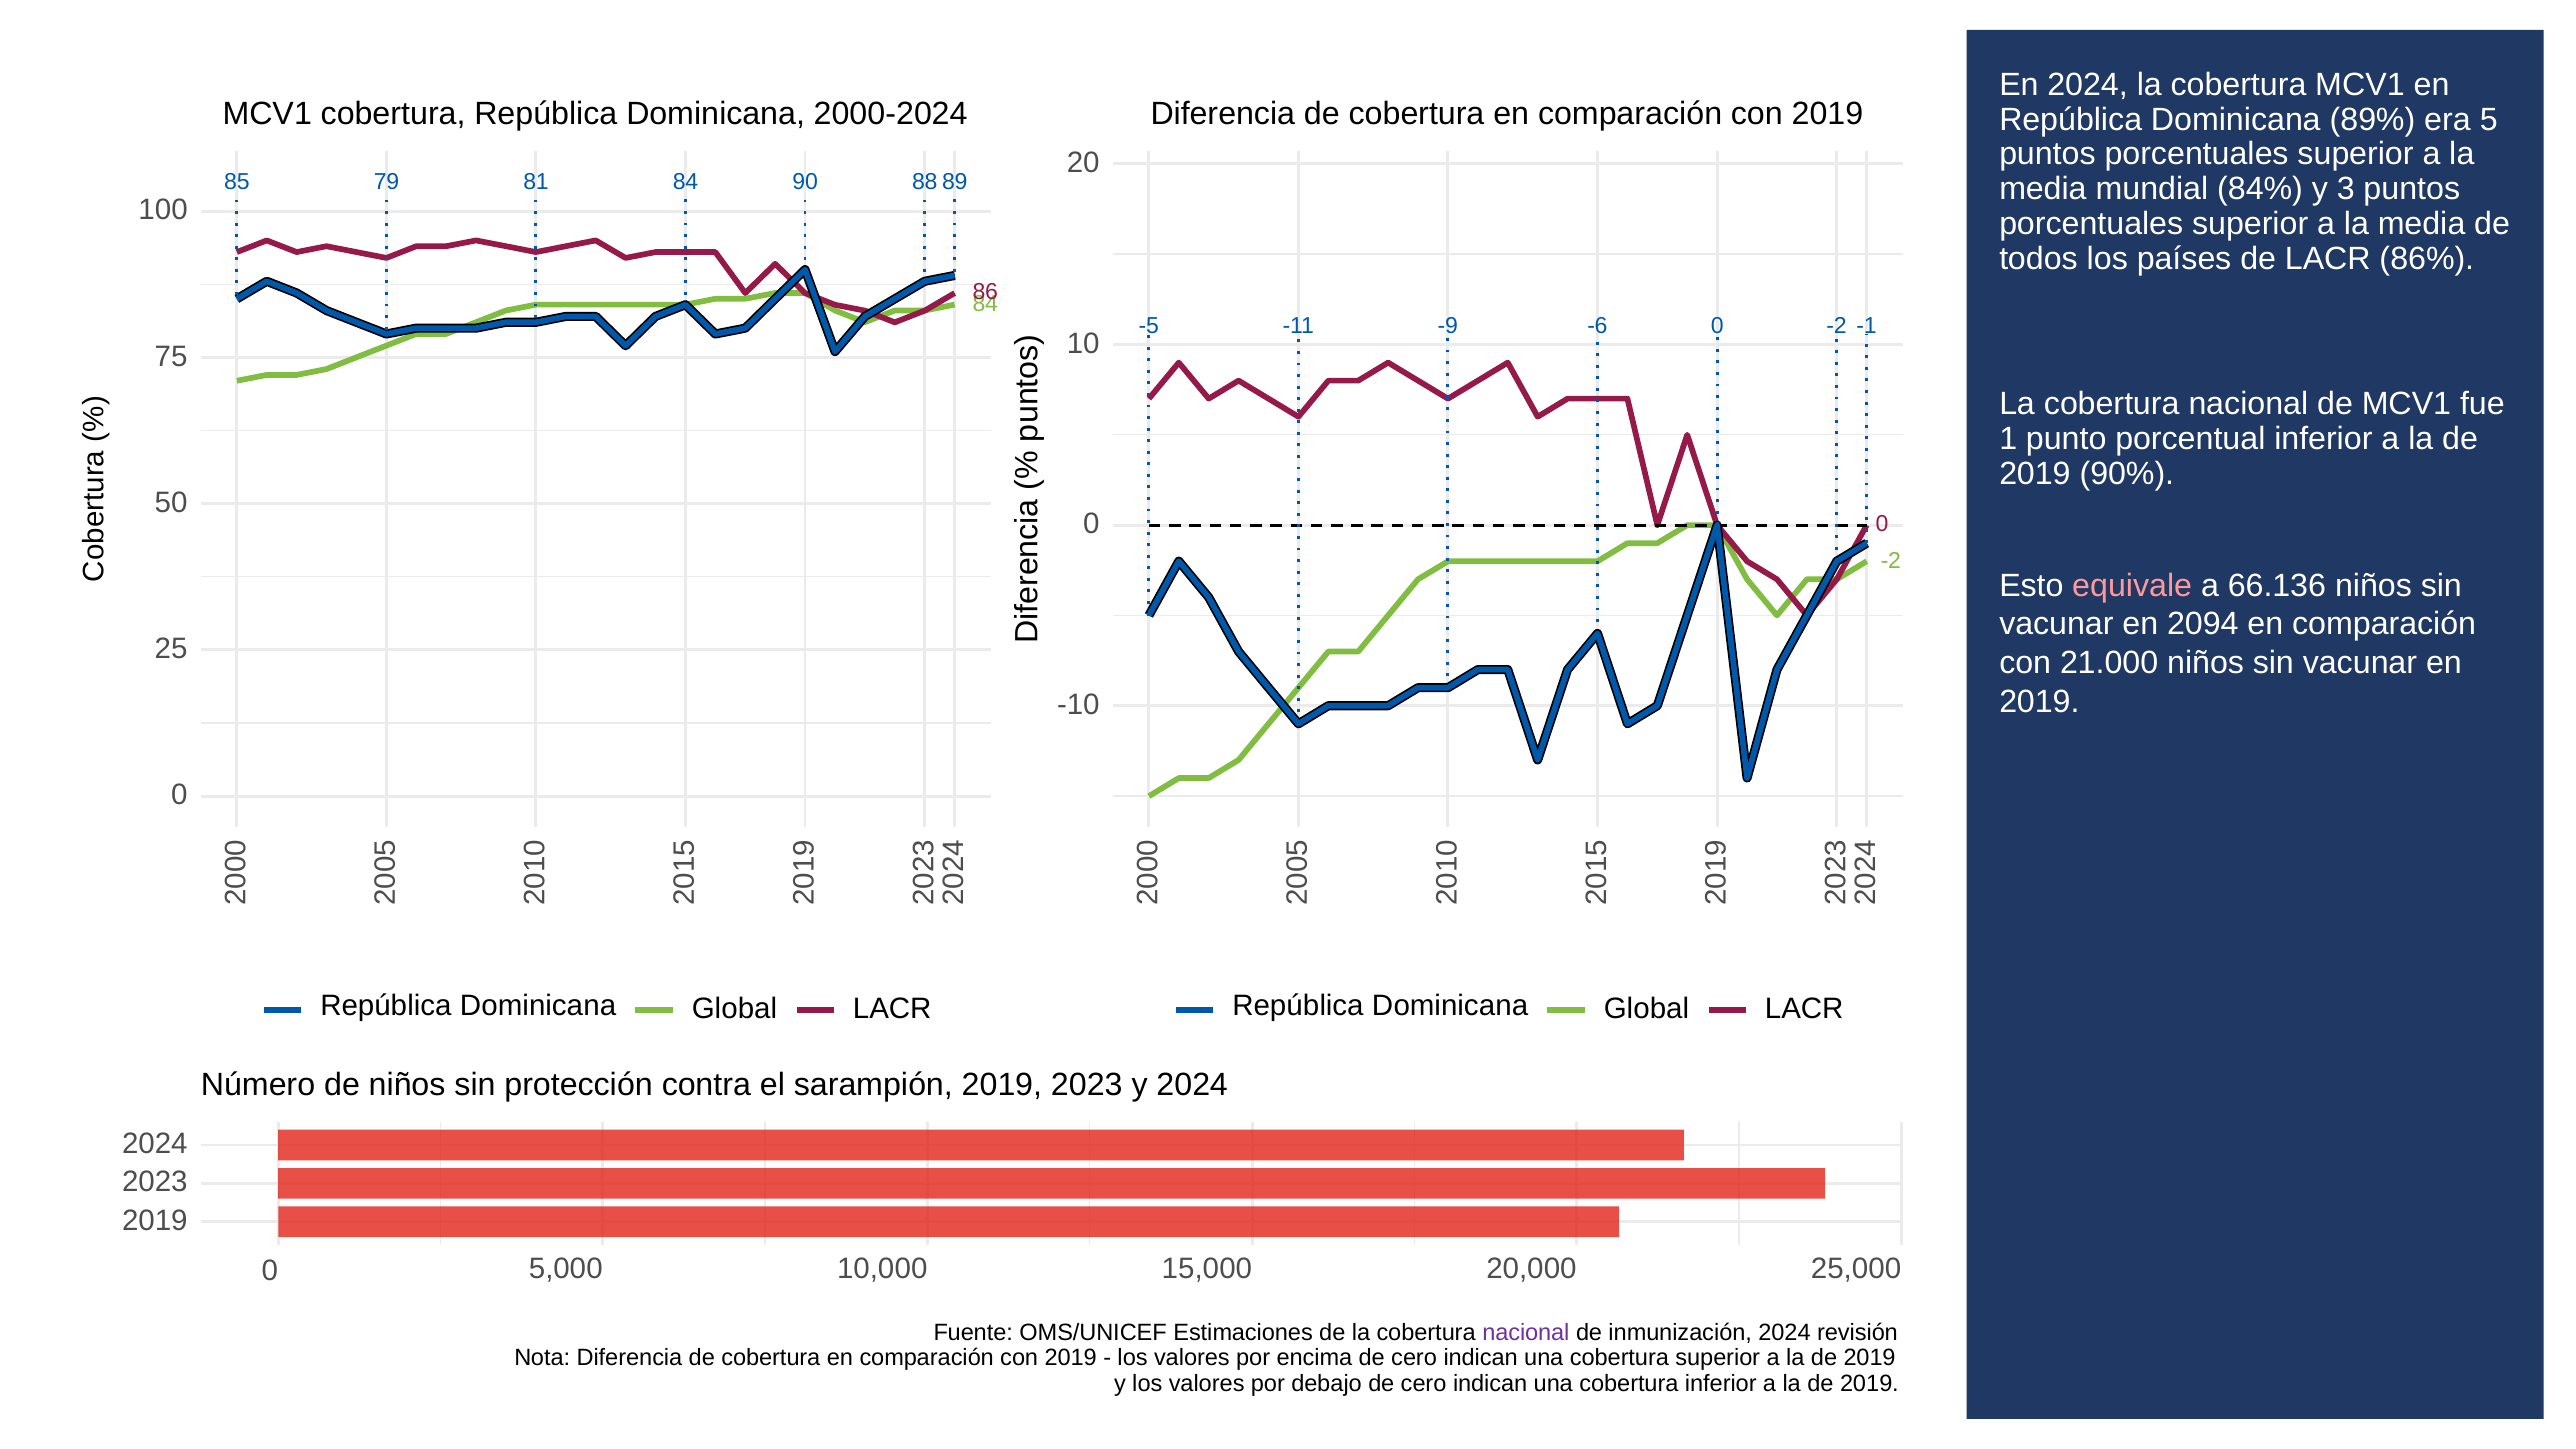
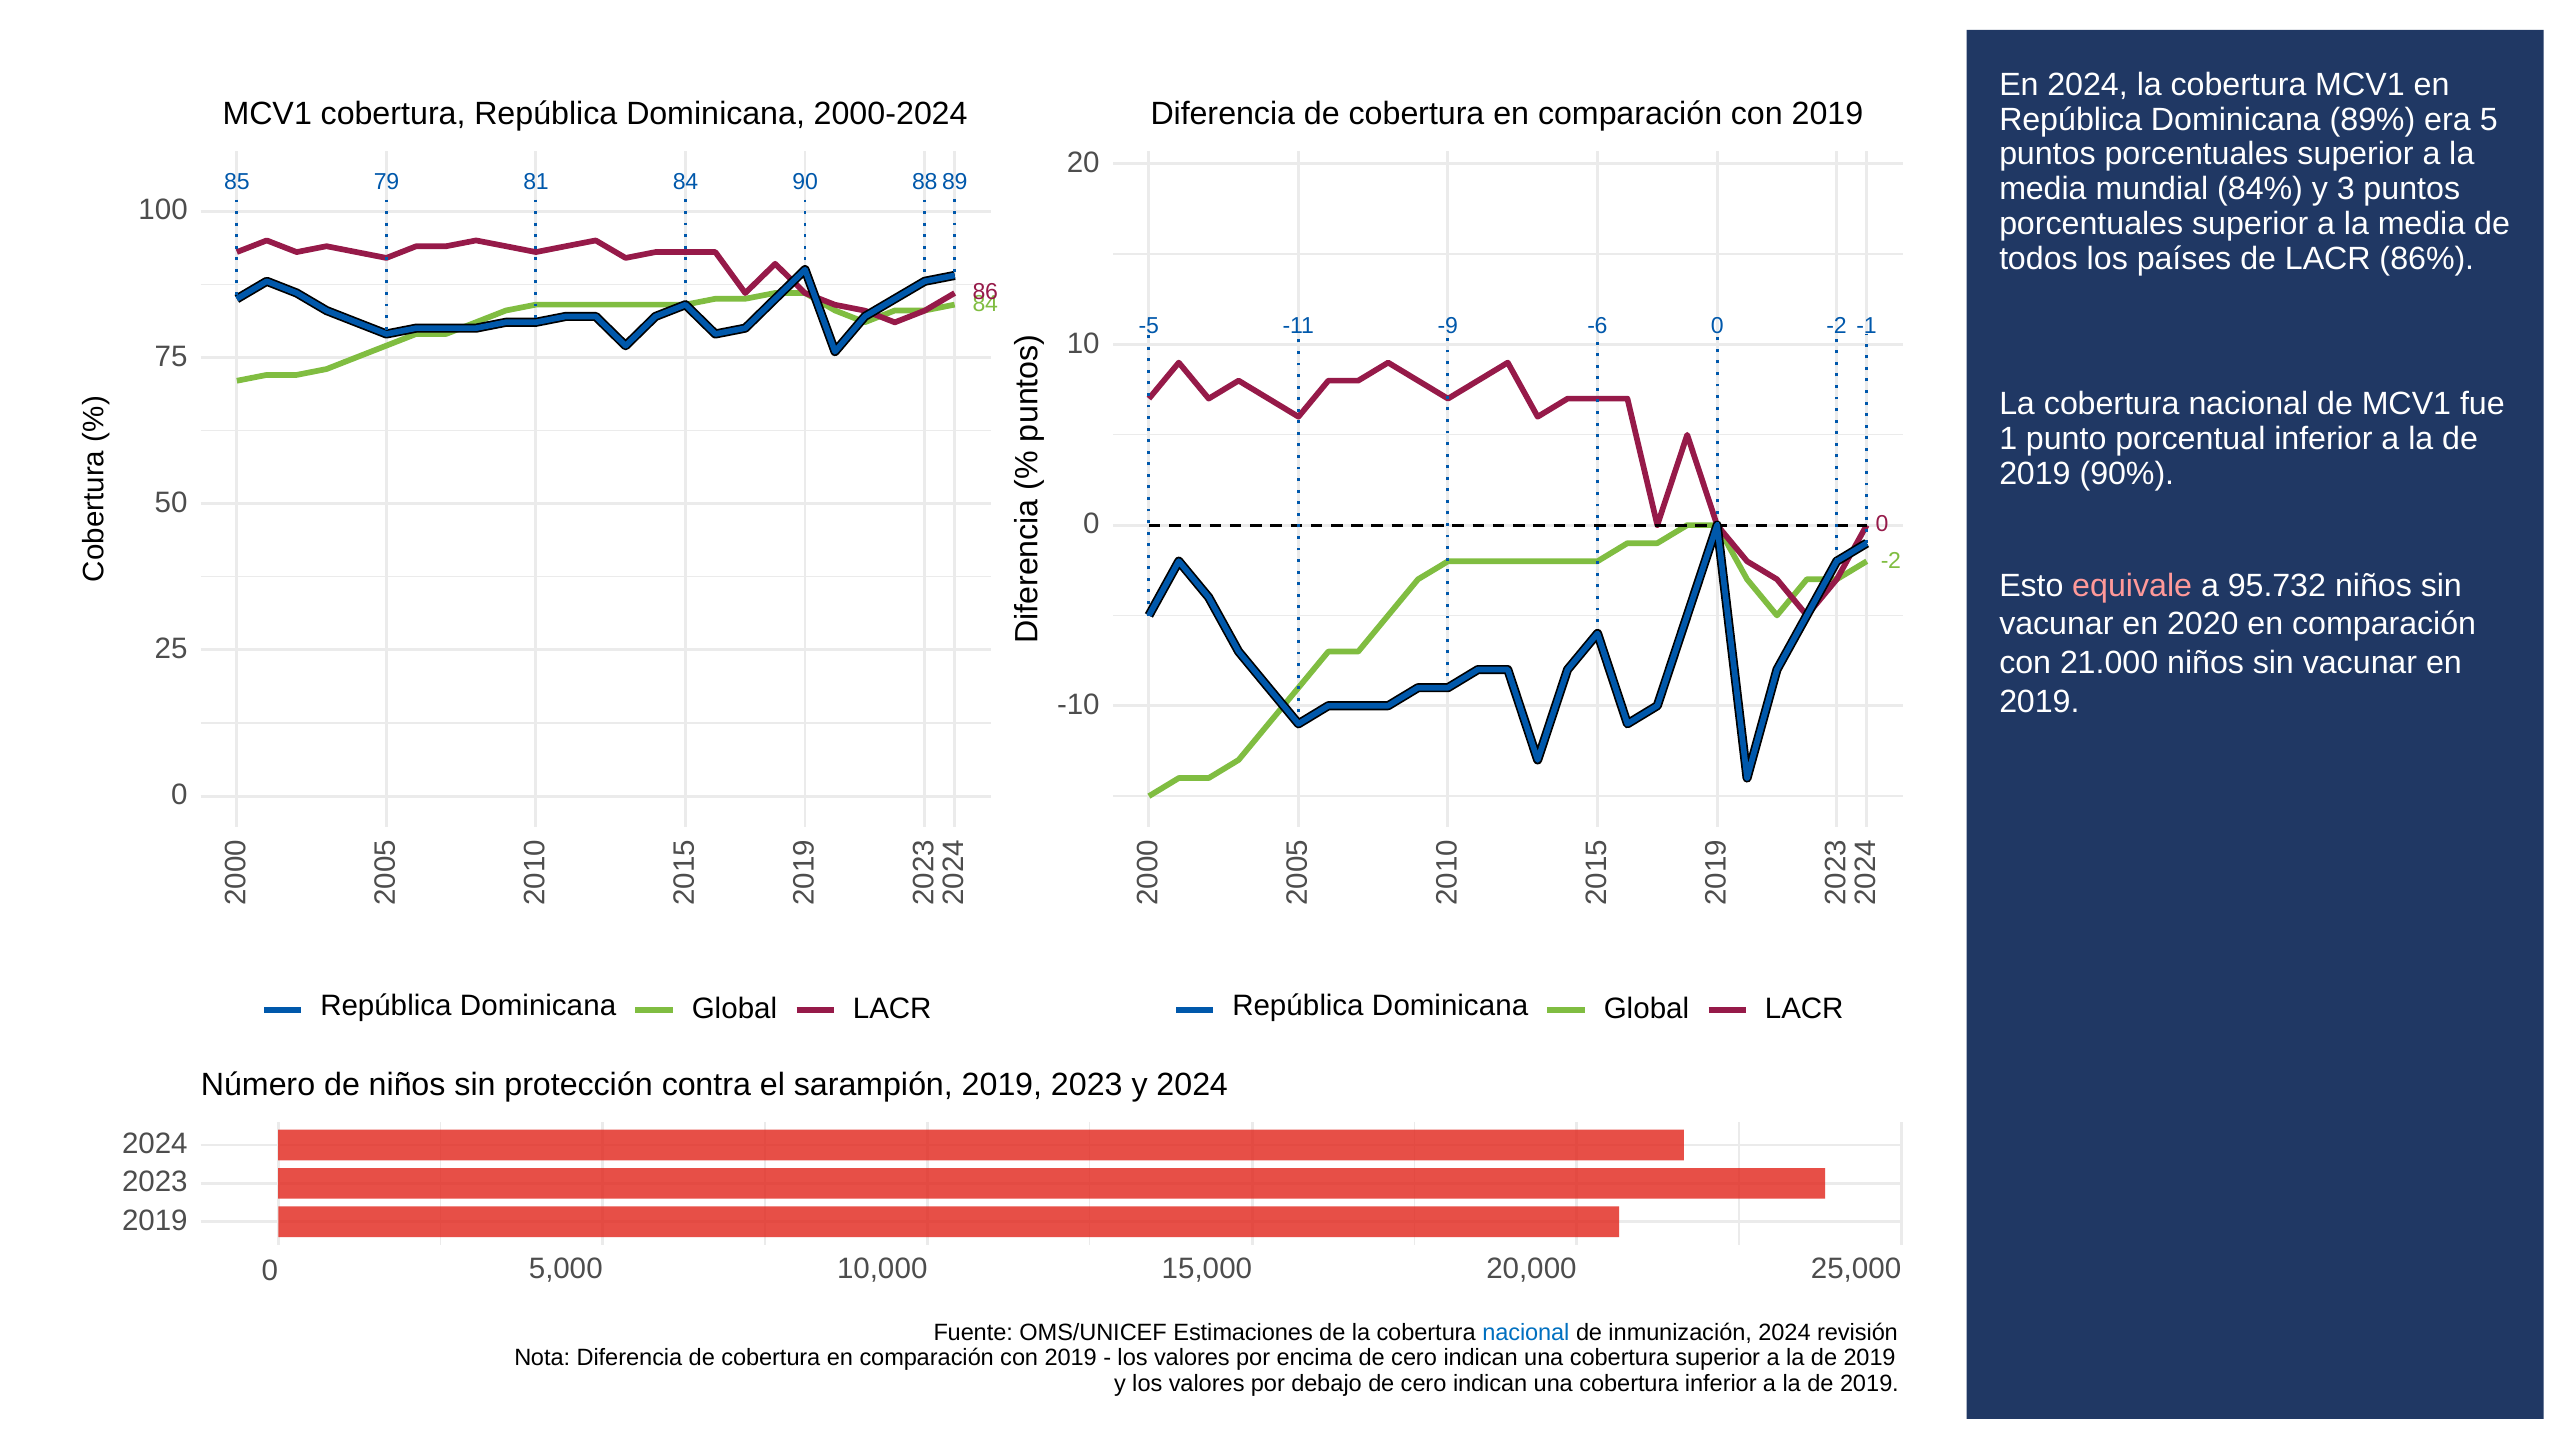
66.136: 66.136 -> 95.732
2094: 2094 -> 2020
nacional at (1526, 1333) colour: purple -> blue
